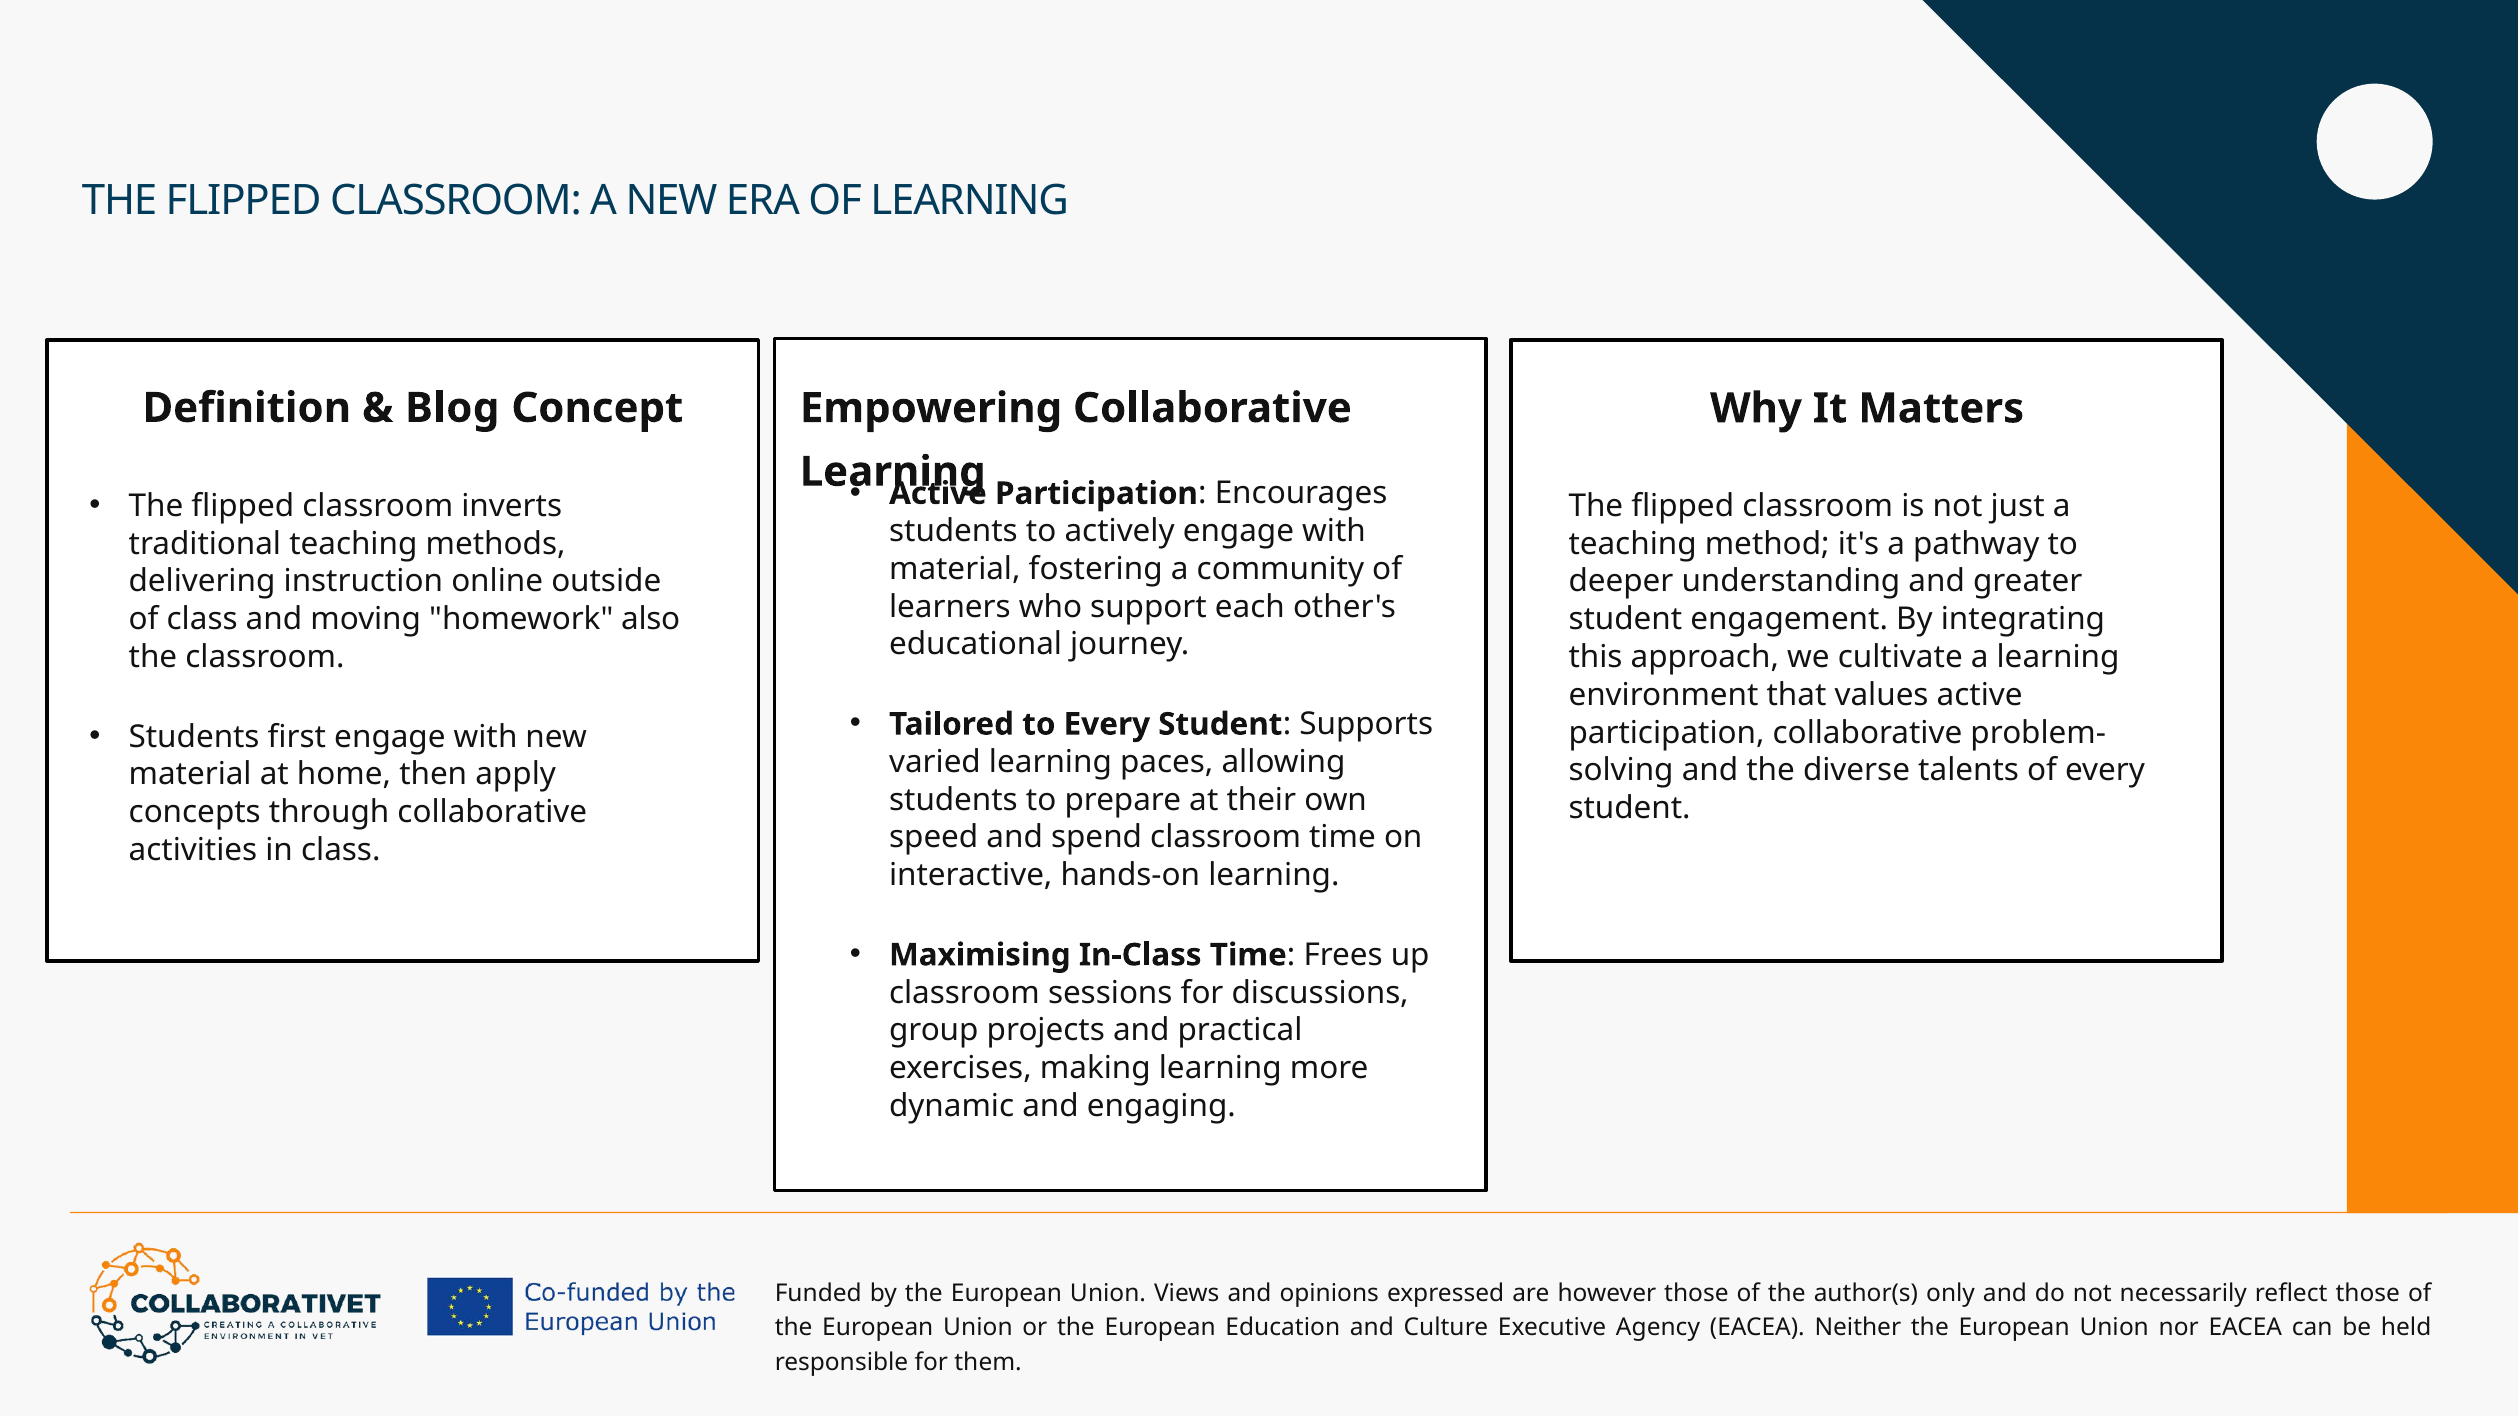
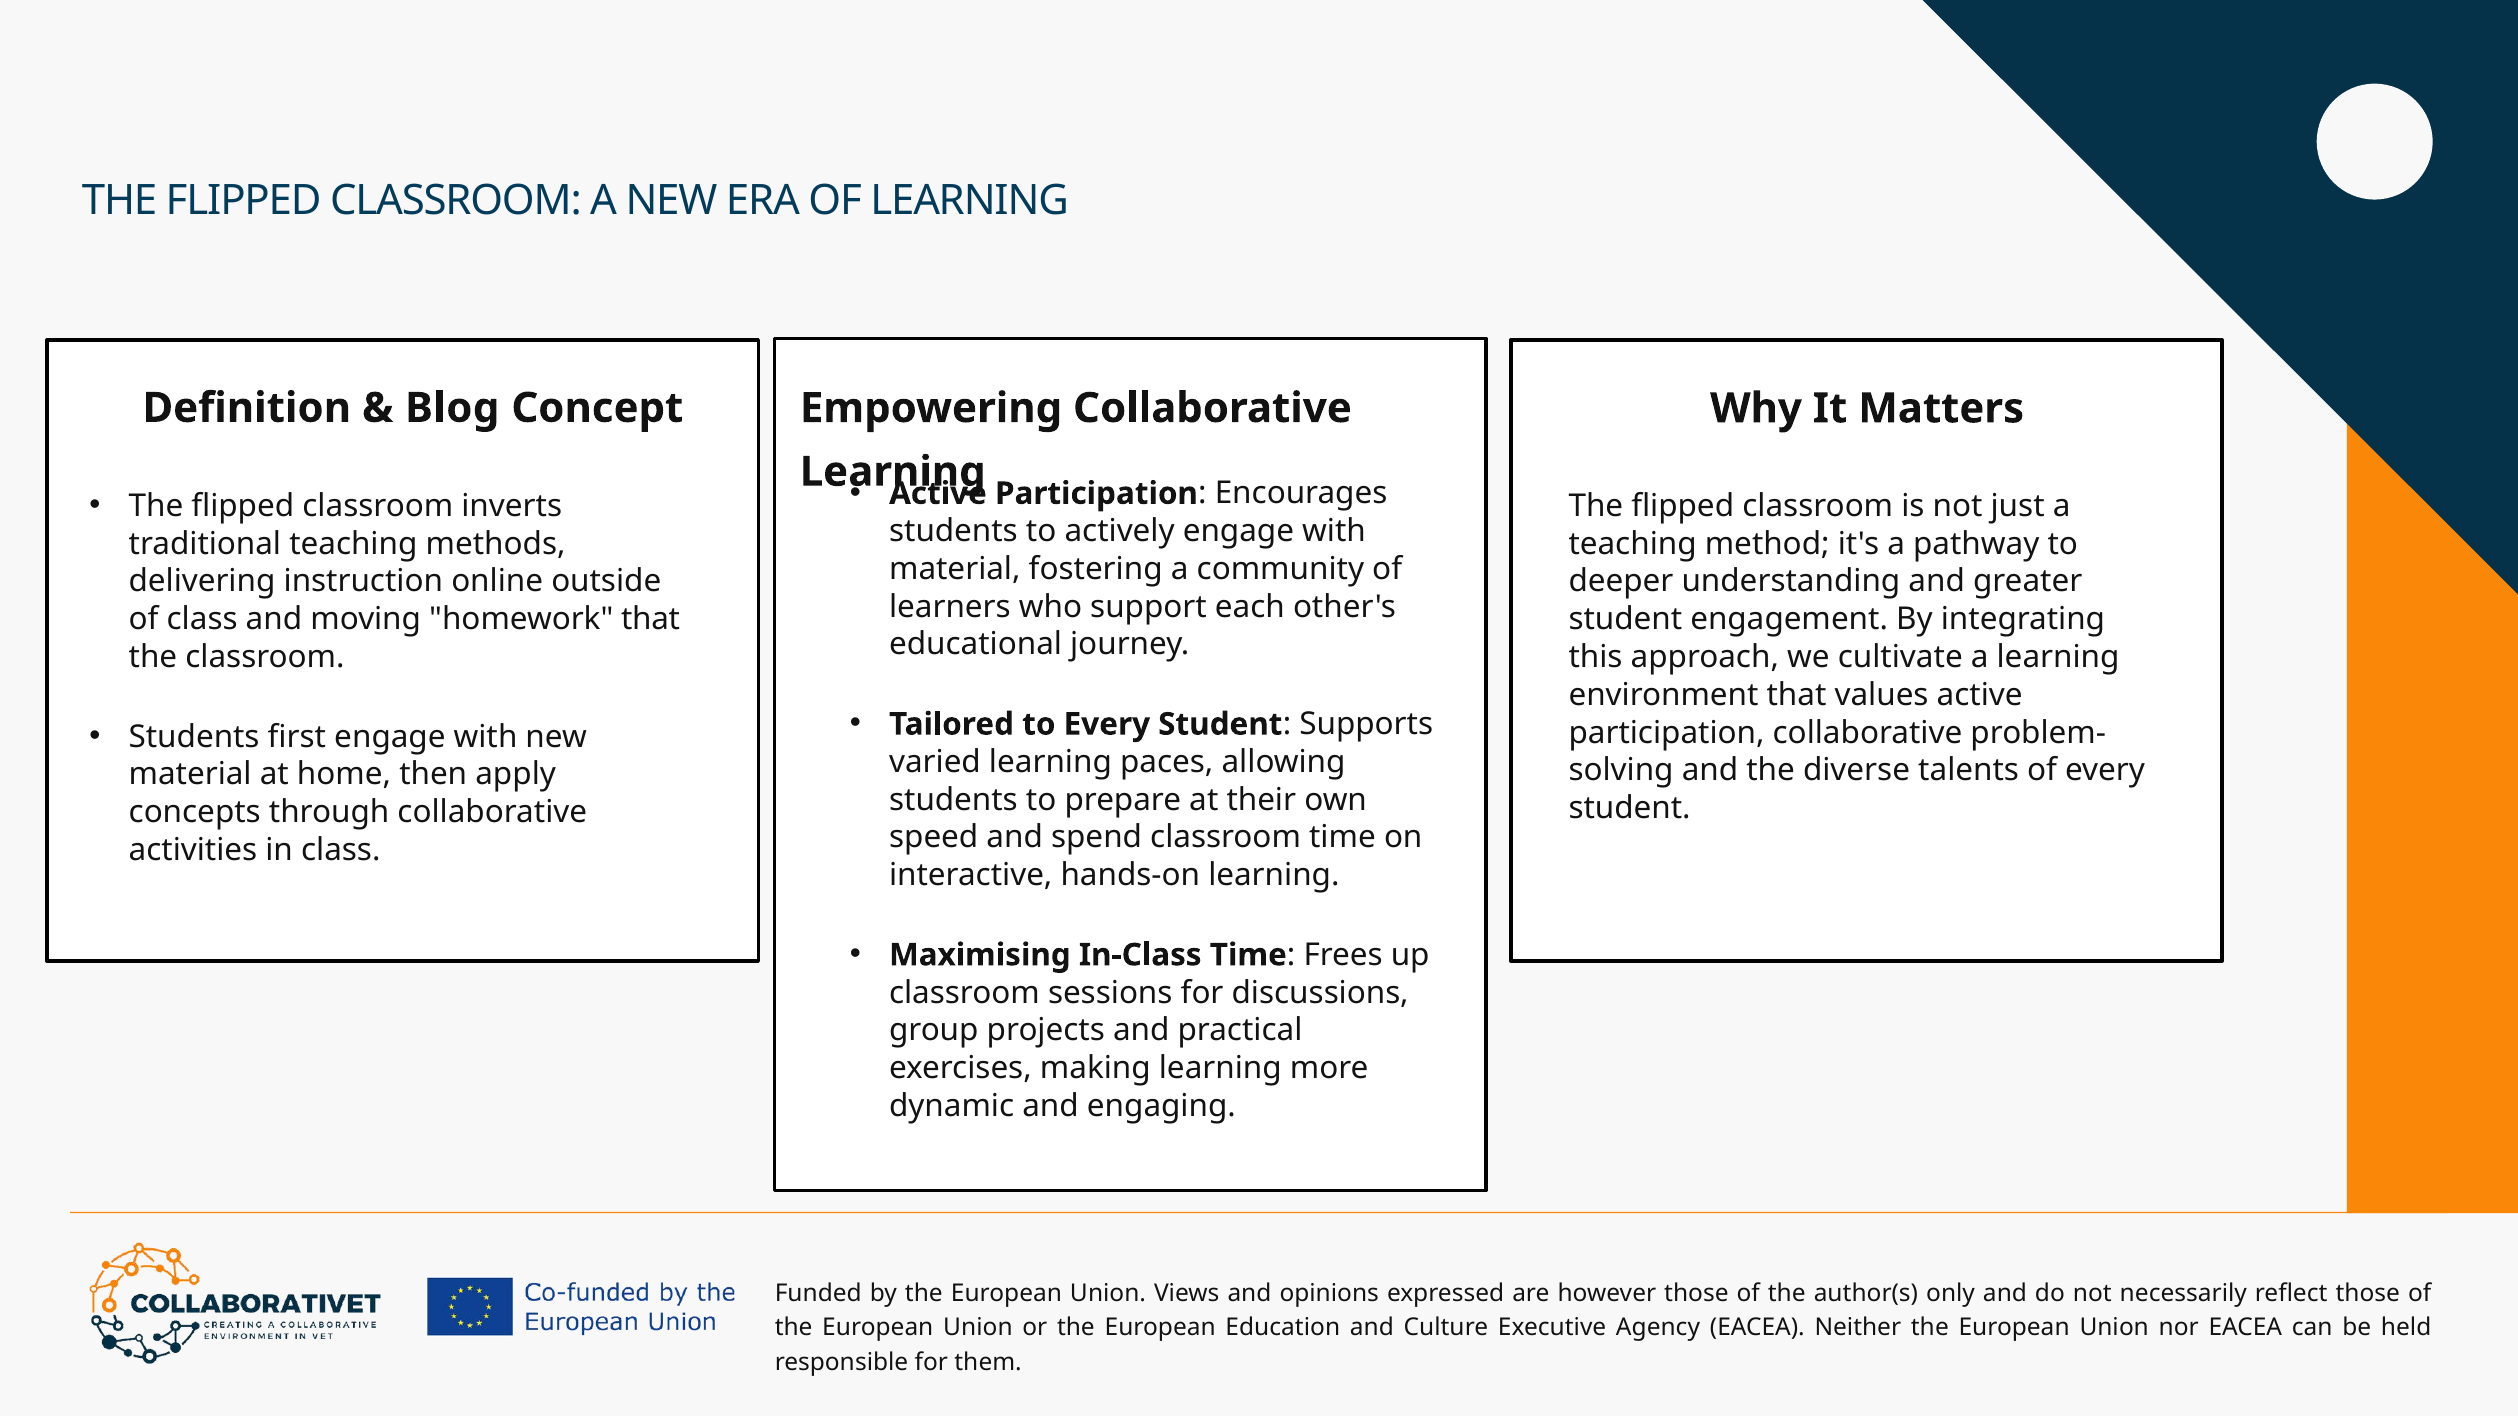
homework also: also -> that
